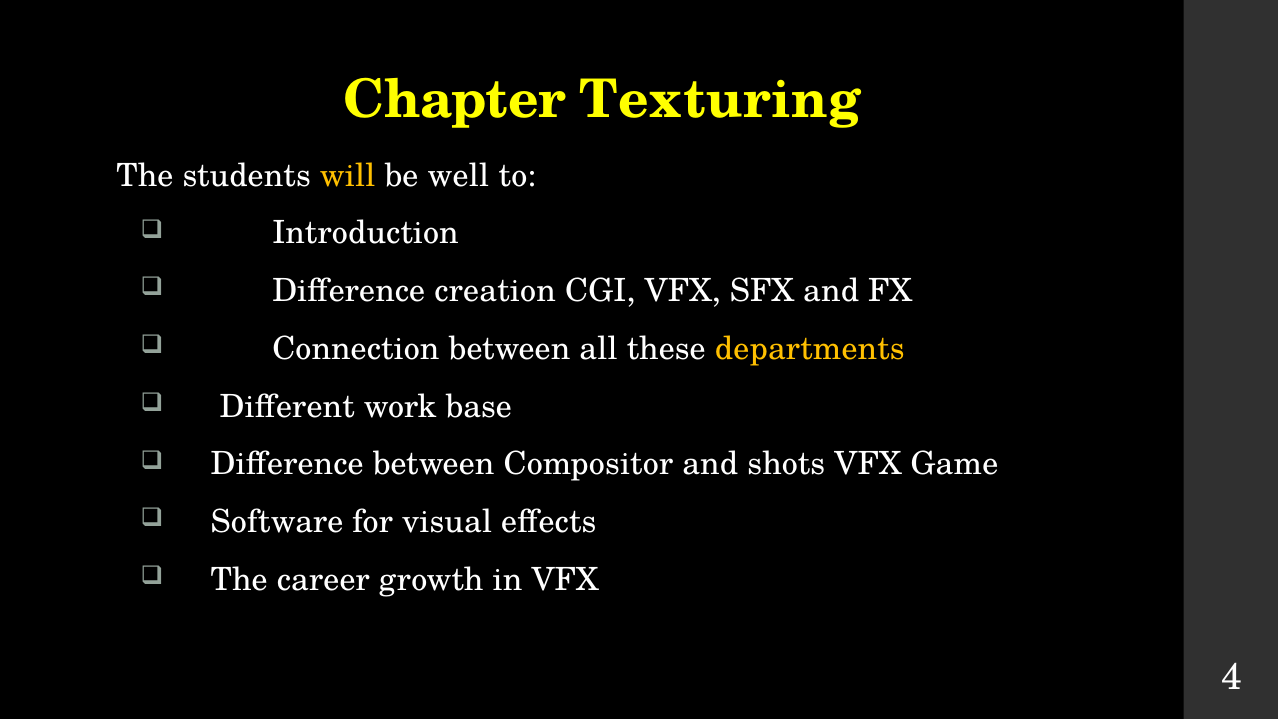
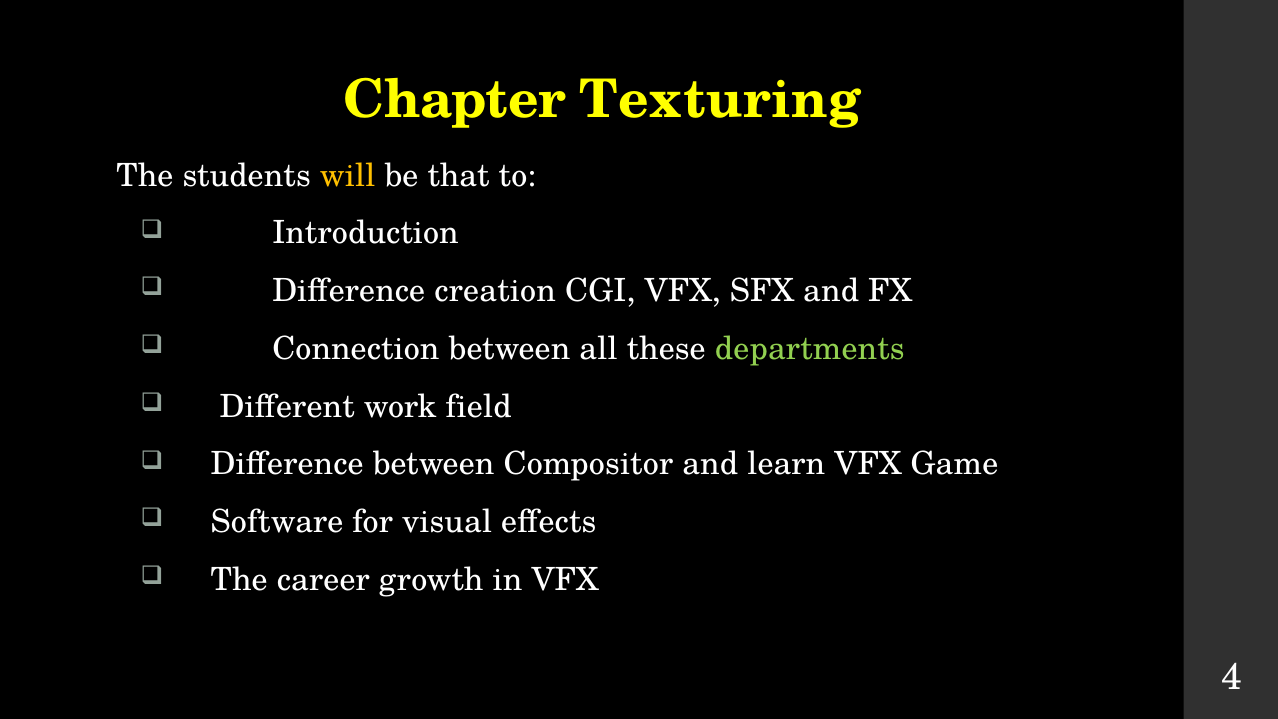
well: well -> that
departments colour: yellow -> light green
base: base -> field
shots: shots -> learn
